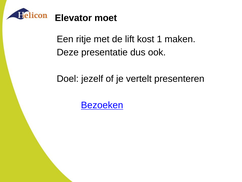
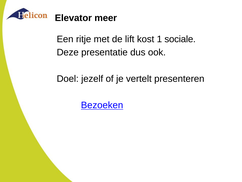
moet: moet -> meer
maken: maken -> sociale
